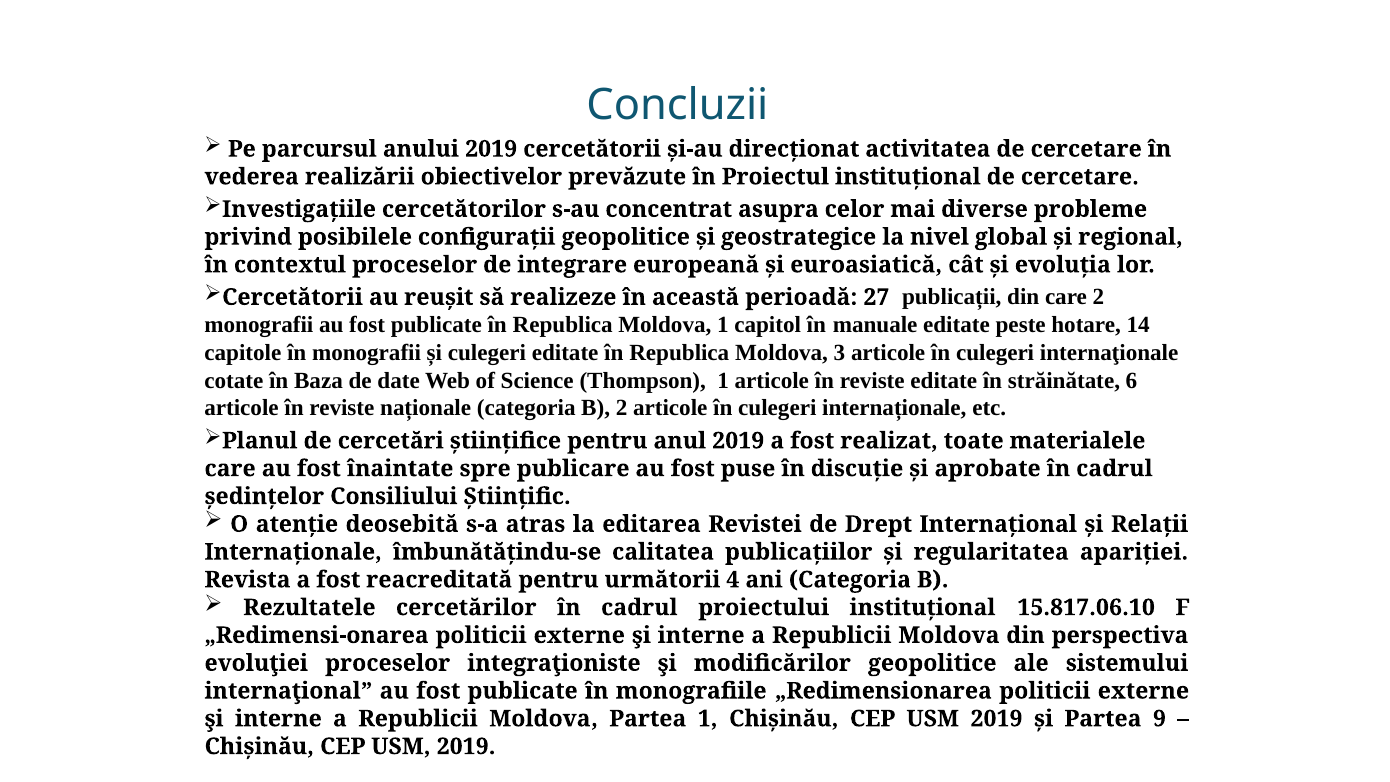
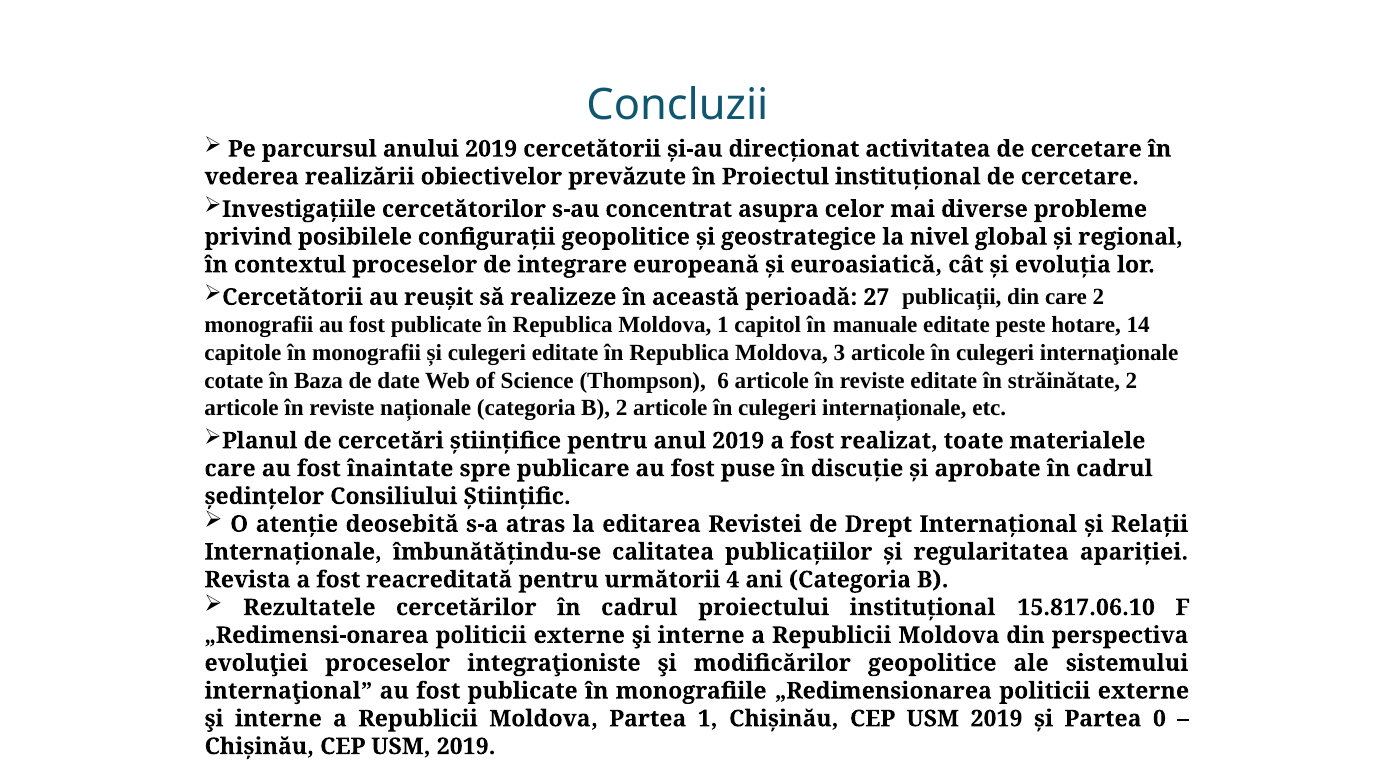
Thompson 1: 1 -> 6
străinătate 6: 6 -> 2
9: 9 -> 0
